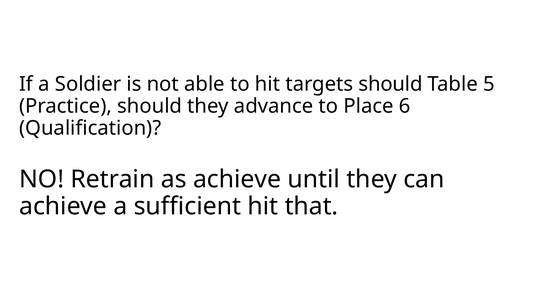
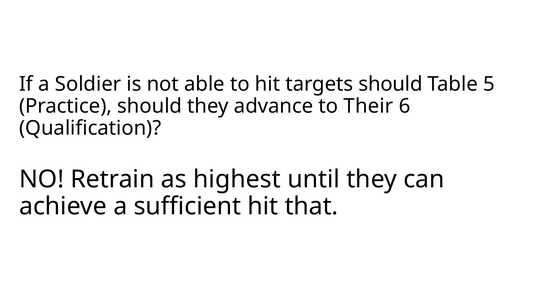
Place: Place -> Their
as achieve: achieve -> highest
